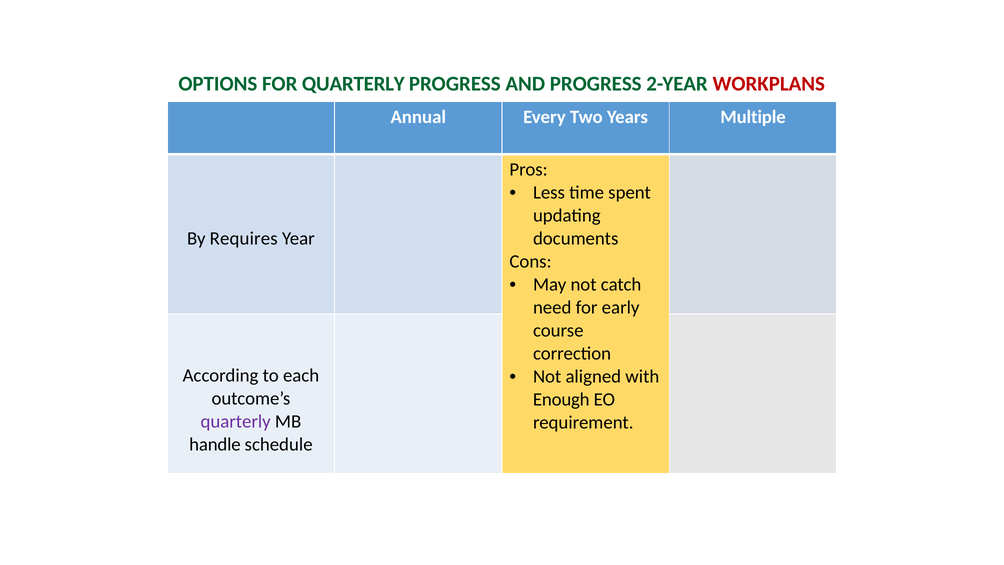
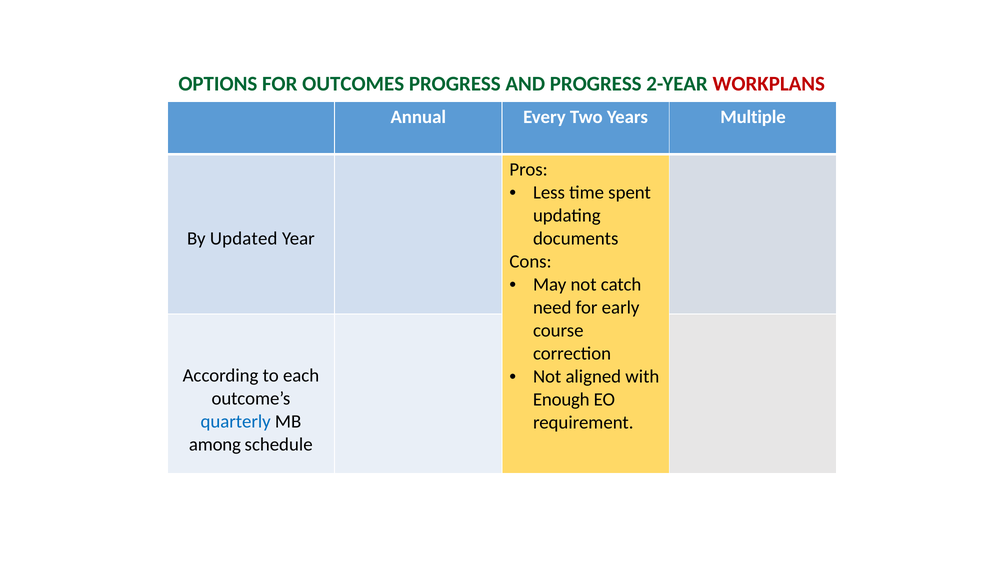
FOR QUARTERLY: QUARTERLY -> OUTCOMES
Requires: Requires -> Updated
quarterly at (236, 421) colour: purple -> blue
handle: handle -> among
